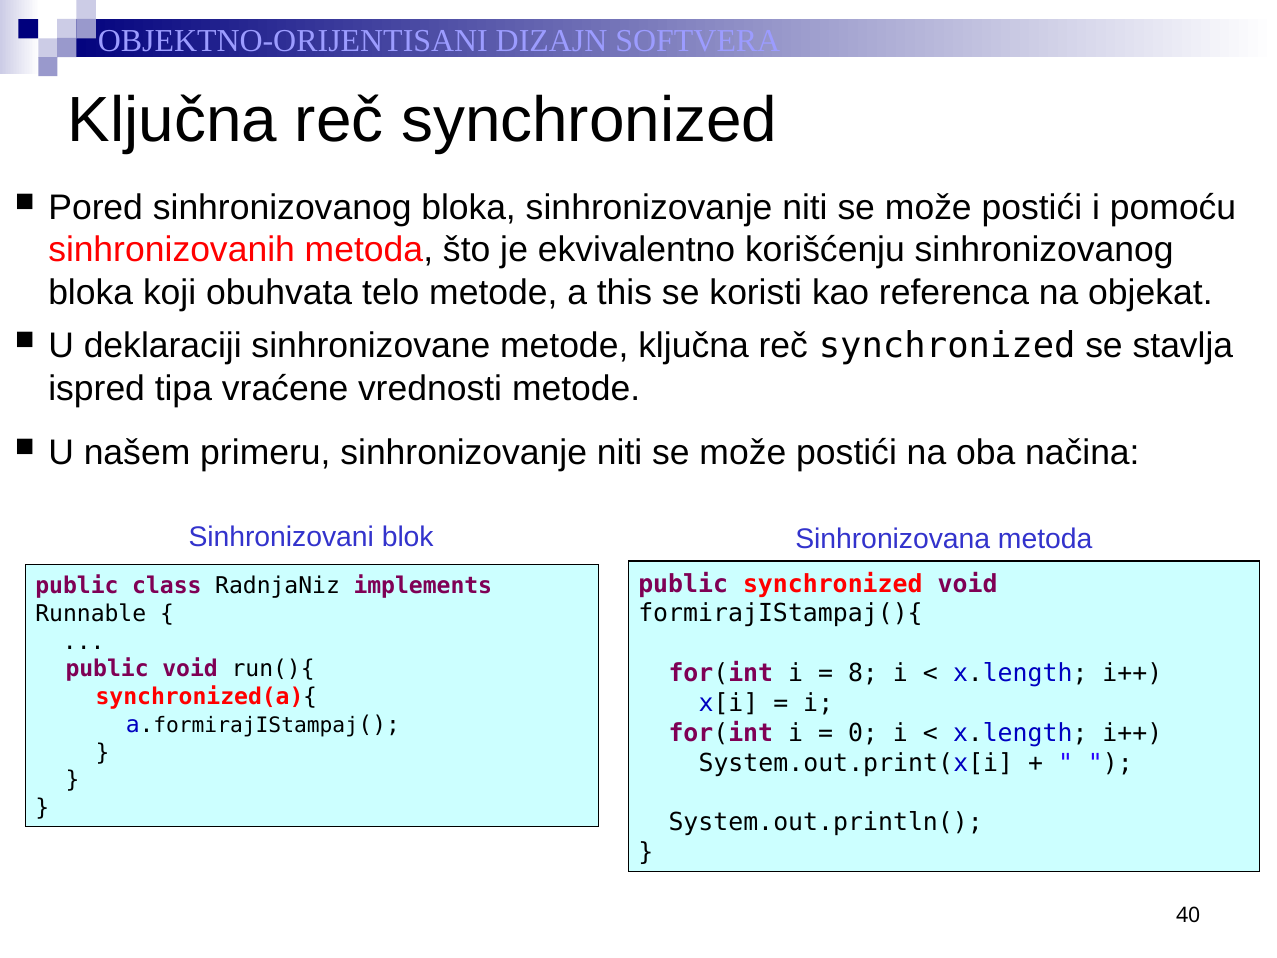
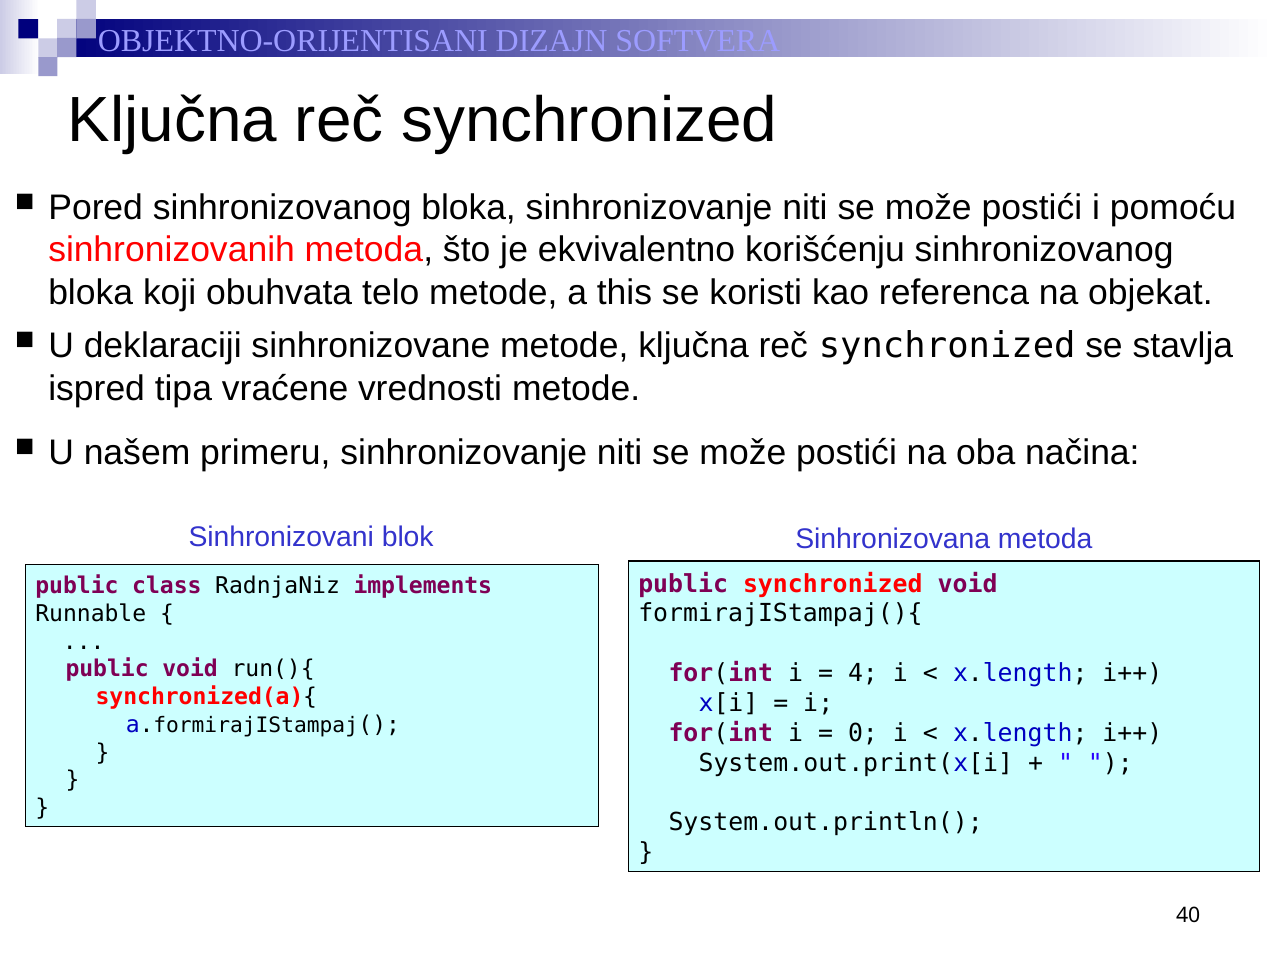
8: 8 -> 4
